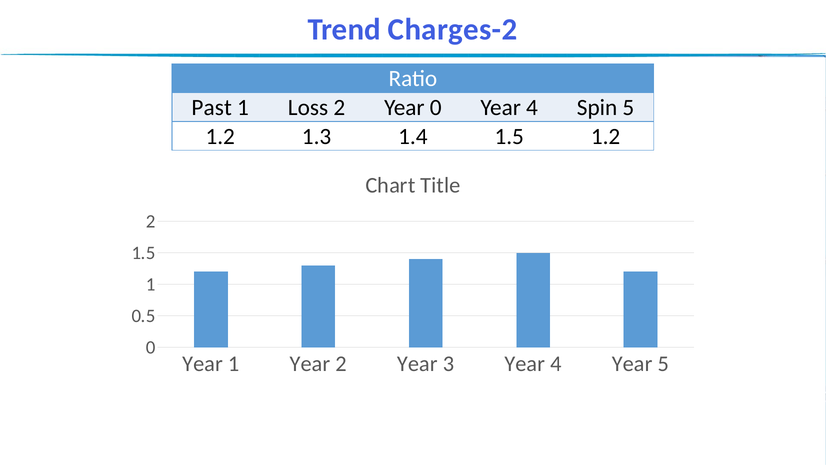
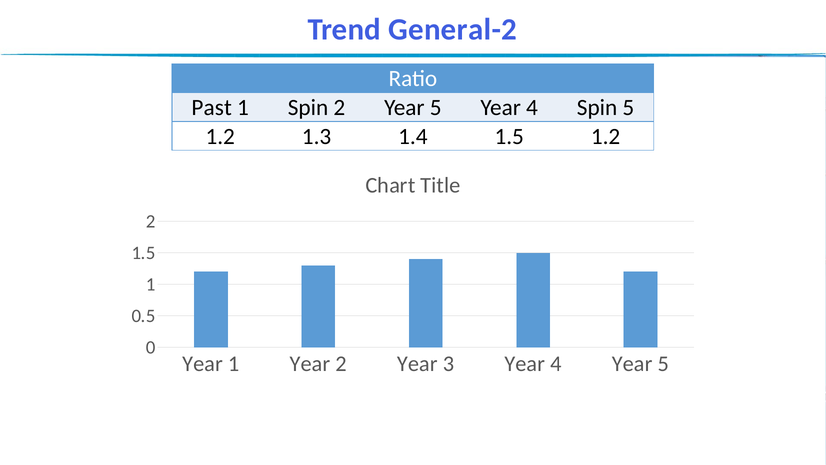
Charges-2: Charges-2 -> General-2
1 Loss: Loss -> Spin
2 Year 0: 0 -> 5
